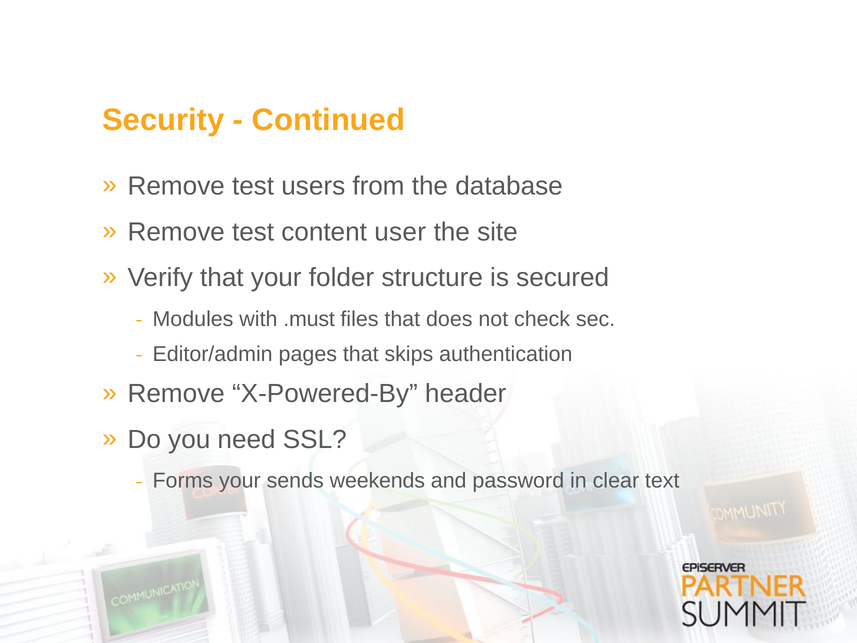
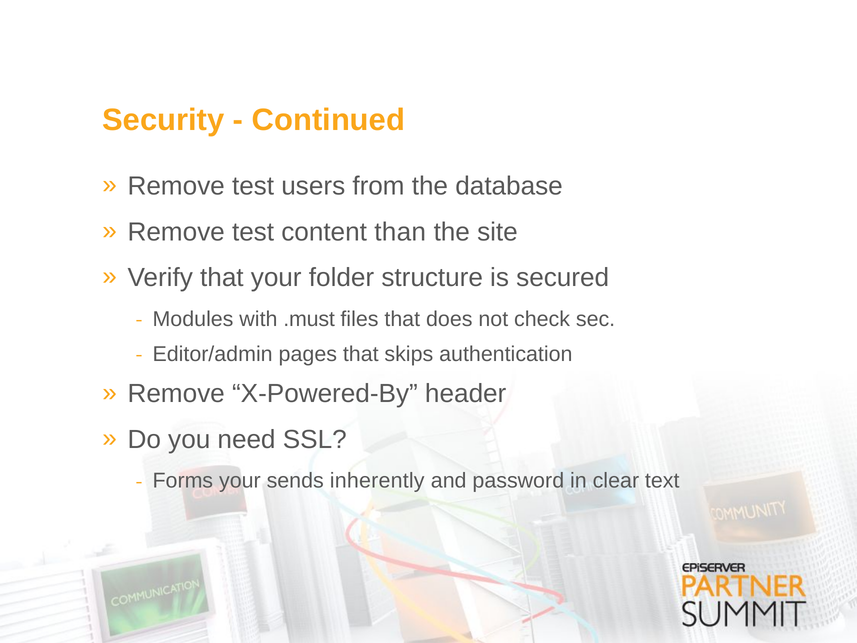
user: user -> than
weekends: weekends -> inherently
